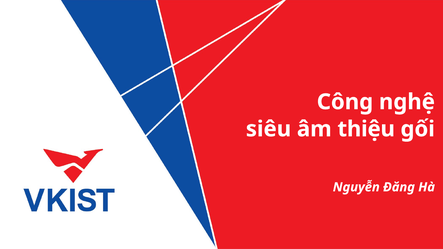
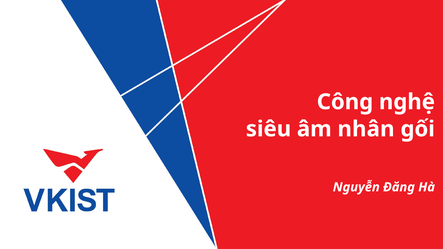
thiệu: thiệu -> nhân
